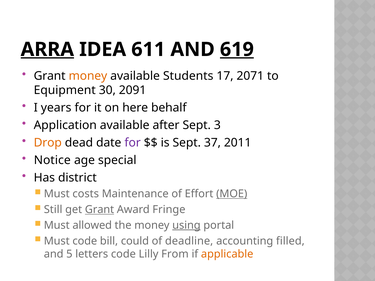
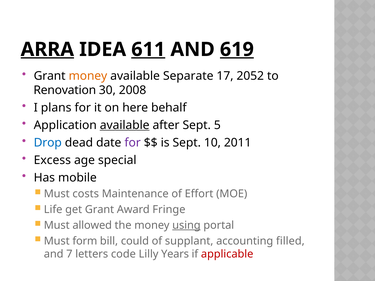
611 underline: none -> present
Students: Students -> Separate
2071: 2071 -> 2052
Equipment: Equipment -> Renovation
2091: 2091 -> 2008
years: years -> plans
available at (125, 125) underline: none -> present
3: 3 -> 5
Drop colour: orange -> blue
37: 37 -> 10
Notice: Notice -> Excess
district: district -> mobile
MOE underline: present -> none
Still: Still -> Life
Grant at (100, 210) underline: present -> none
Must code: code -> form
deadline: deadline -> supplant
5: 5 -> 7
From: From -> Years
applicable colour: orange -> red
